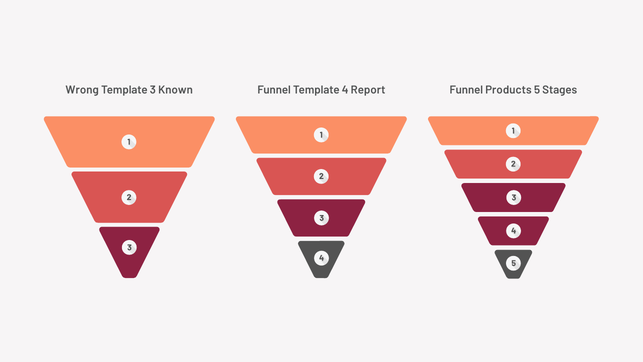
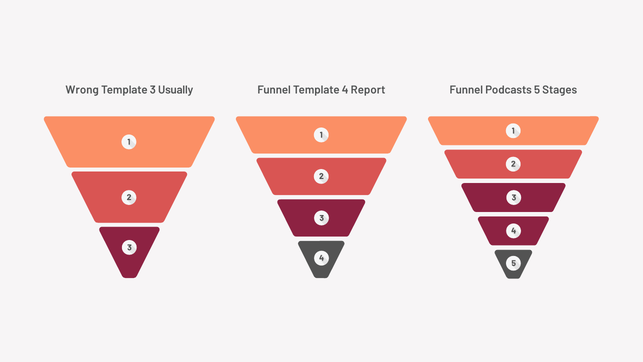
Known: Known -> Usually
Products: Products -> Podcasts
